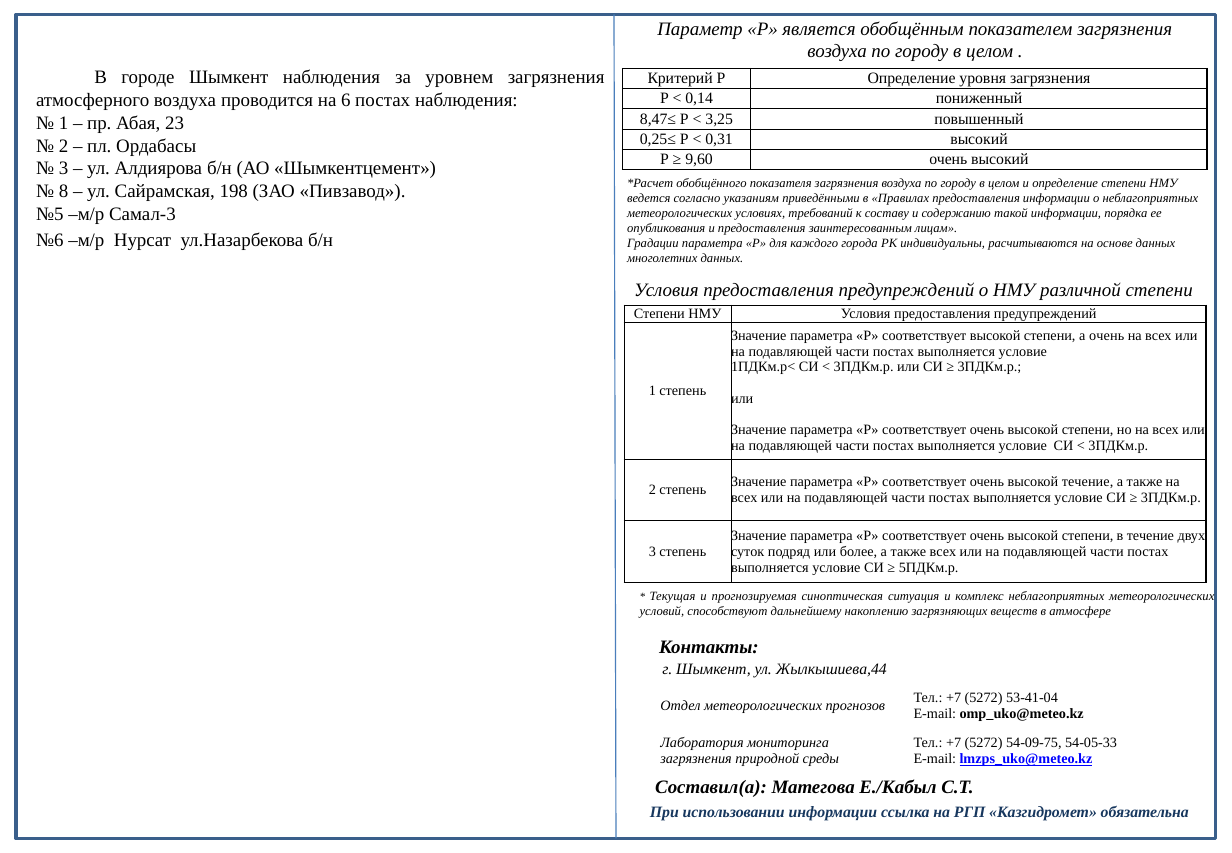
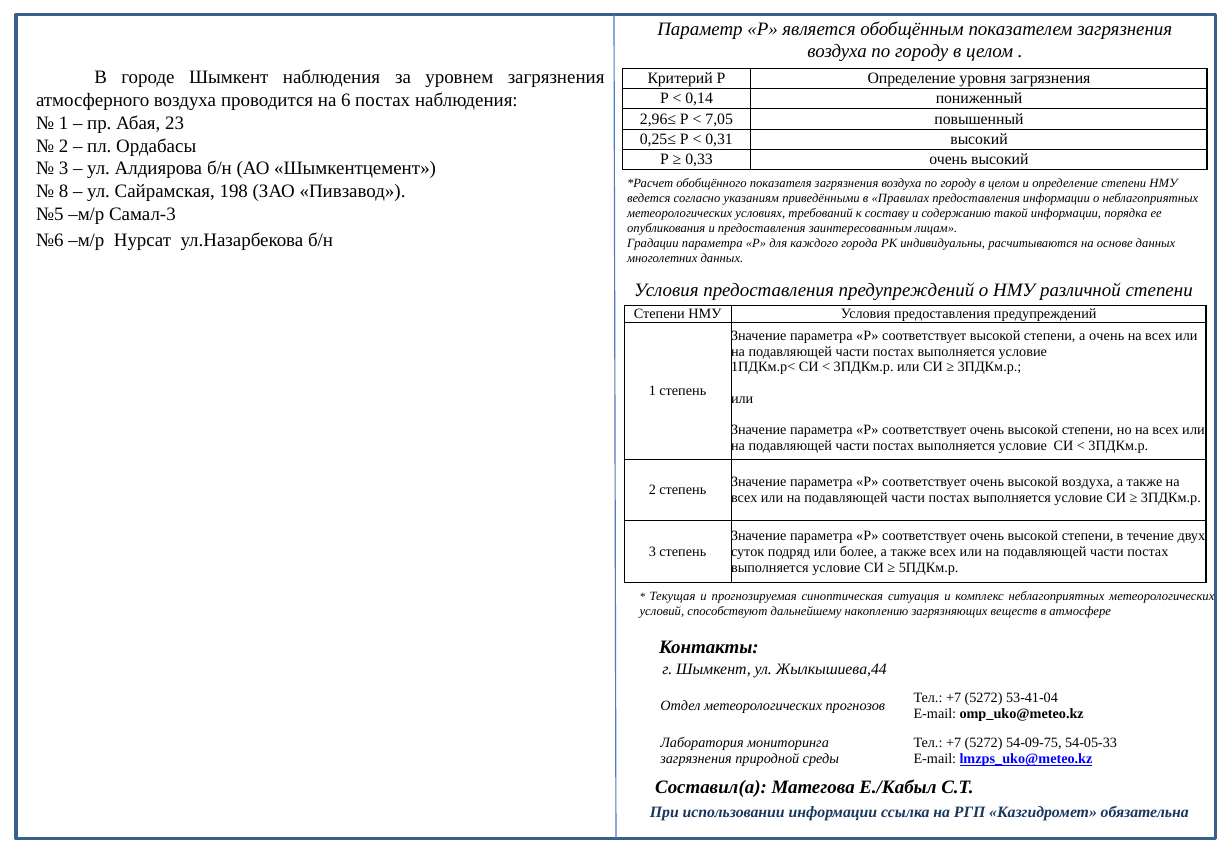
8,47≤: 8,47≤ -> 2,96≤
3,25: 3,25 -> 7,05
9,60: 9,60 -> 0,33
высокой течение: течение -> воздуха
